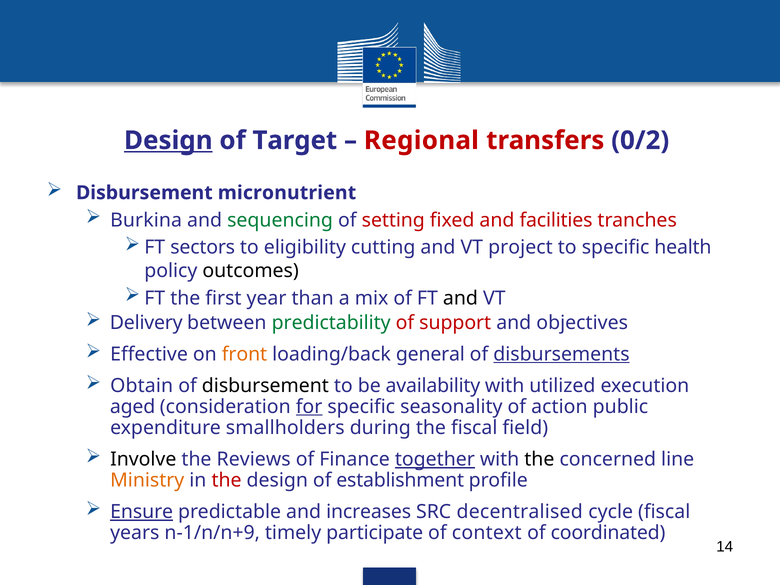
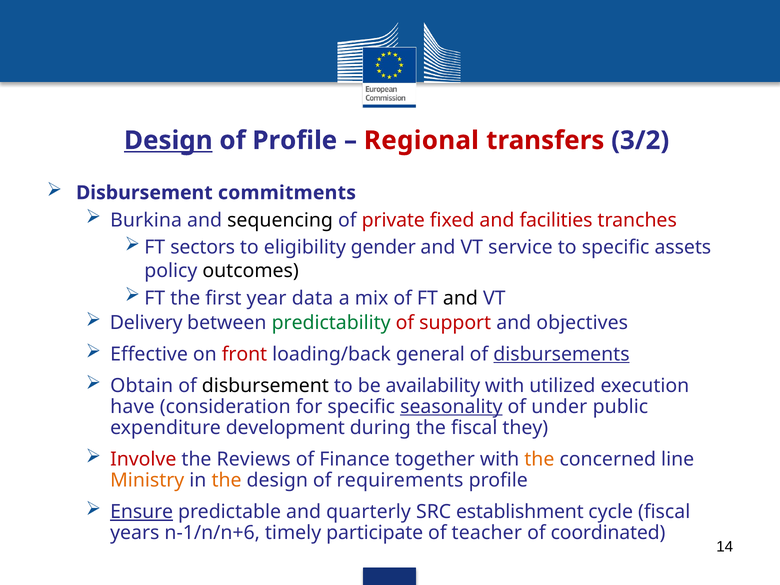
of Target: Target -> Profile
0/2: 0/2 -> 3/2
micronutrient: micronutrient -> commitments
sequencing colour: green -> black
setting: setting -> private
cutting: cutting -> gender
project: project -> service
health: health -> assets
than: than -> data
front colour: orange -> red
aged: aged -> have
for underline: present -> none
seasonality underline: none -> present
action: action -> under
smallholders: smallholders -> development
field: field -> they
Involve colour: black -> red
together underline: present -> none
the at (539, 459) colour: black -> orange
the at (227, 480) colour: red -> orange
establishment: establishment -> requirements
increases: increases -> quarterly
decentralised: decentralised -> establishment
n-1/n/n+9: n-1/n/n+9 -> n-1/n/n+6
context: context -> teacher
